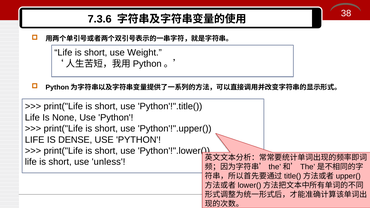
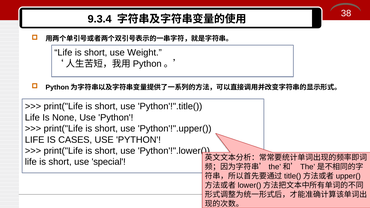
7.3.6: 7.3.6 -> 9.3.4
DENSE: DENSE -> CASES
unless: unless -> special
